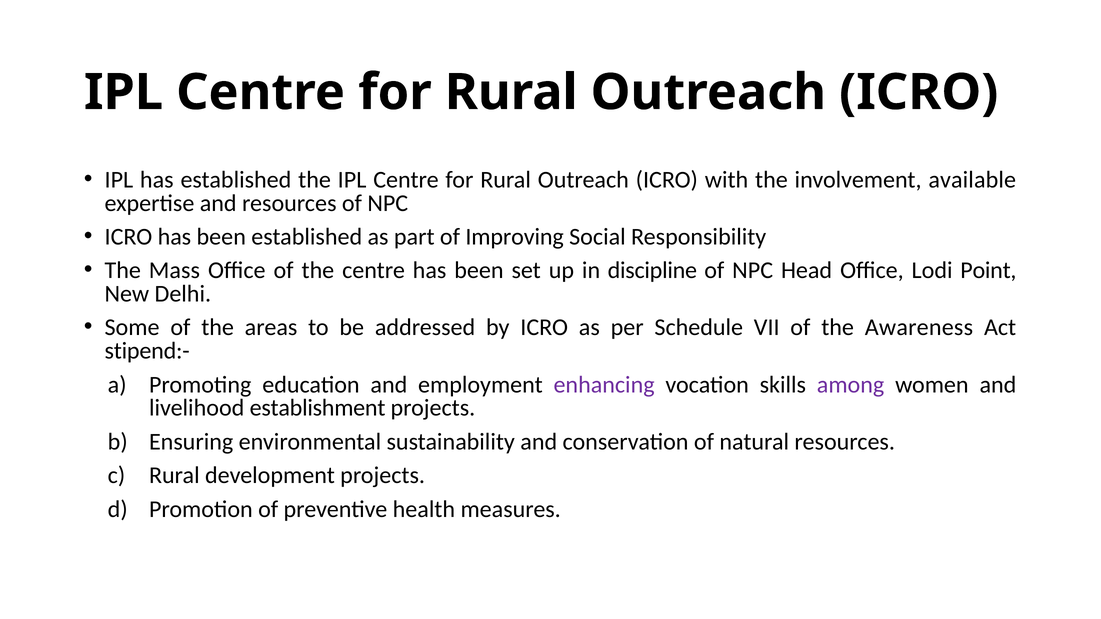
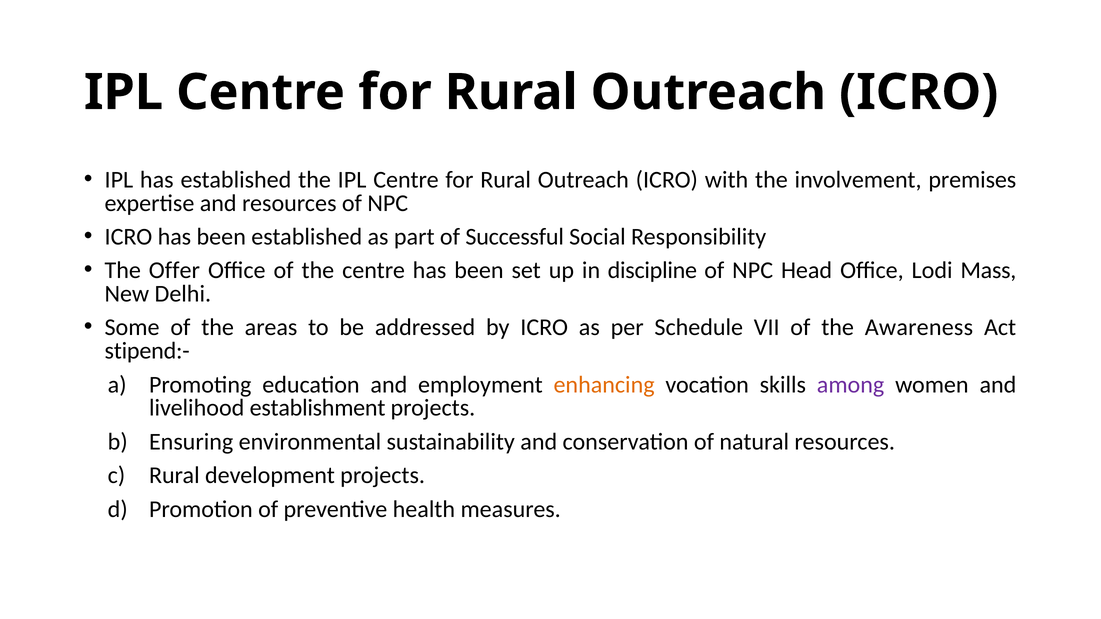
available: available -> premises
Improving: Improving -> Successful
Mass: Mass -> Offer
Point: Point -> Mass
enhancing colour: purple -> orange
